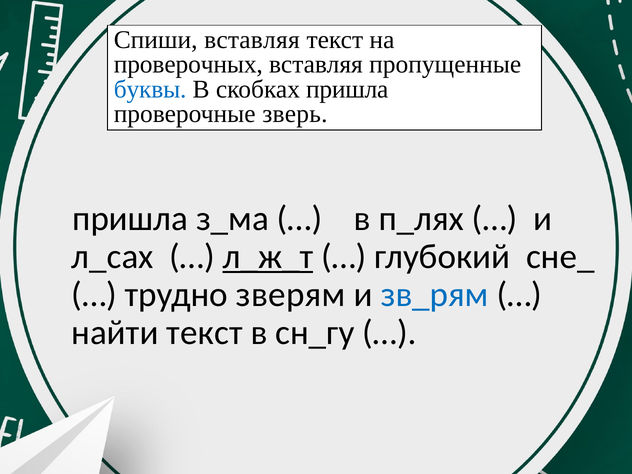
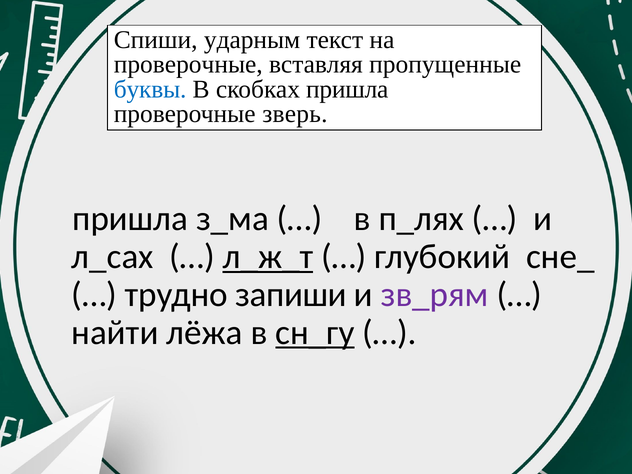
Спиши вставляя: вставляя -> ударным
проверочных at (188, 65): проверочных -> проверочные
зверям: зверям -> запиши
зв_рям colour: blue -> purple
найти текст: текст -> лёжа
сн_гу underline: none -> present
